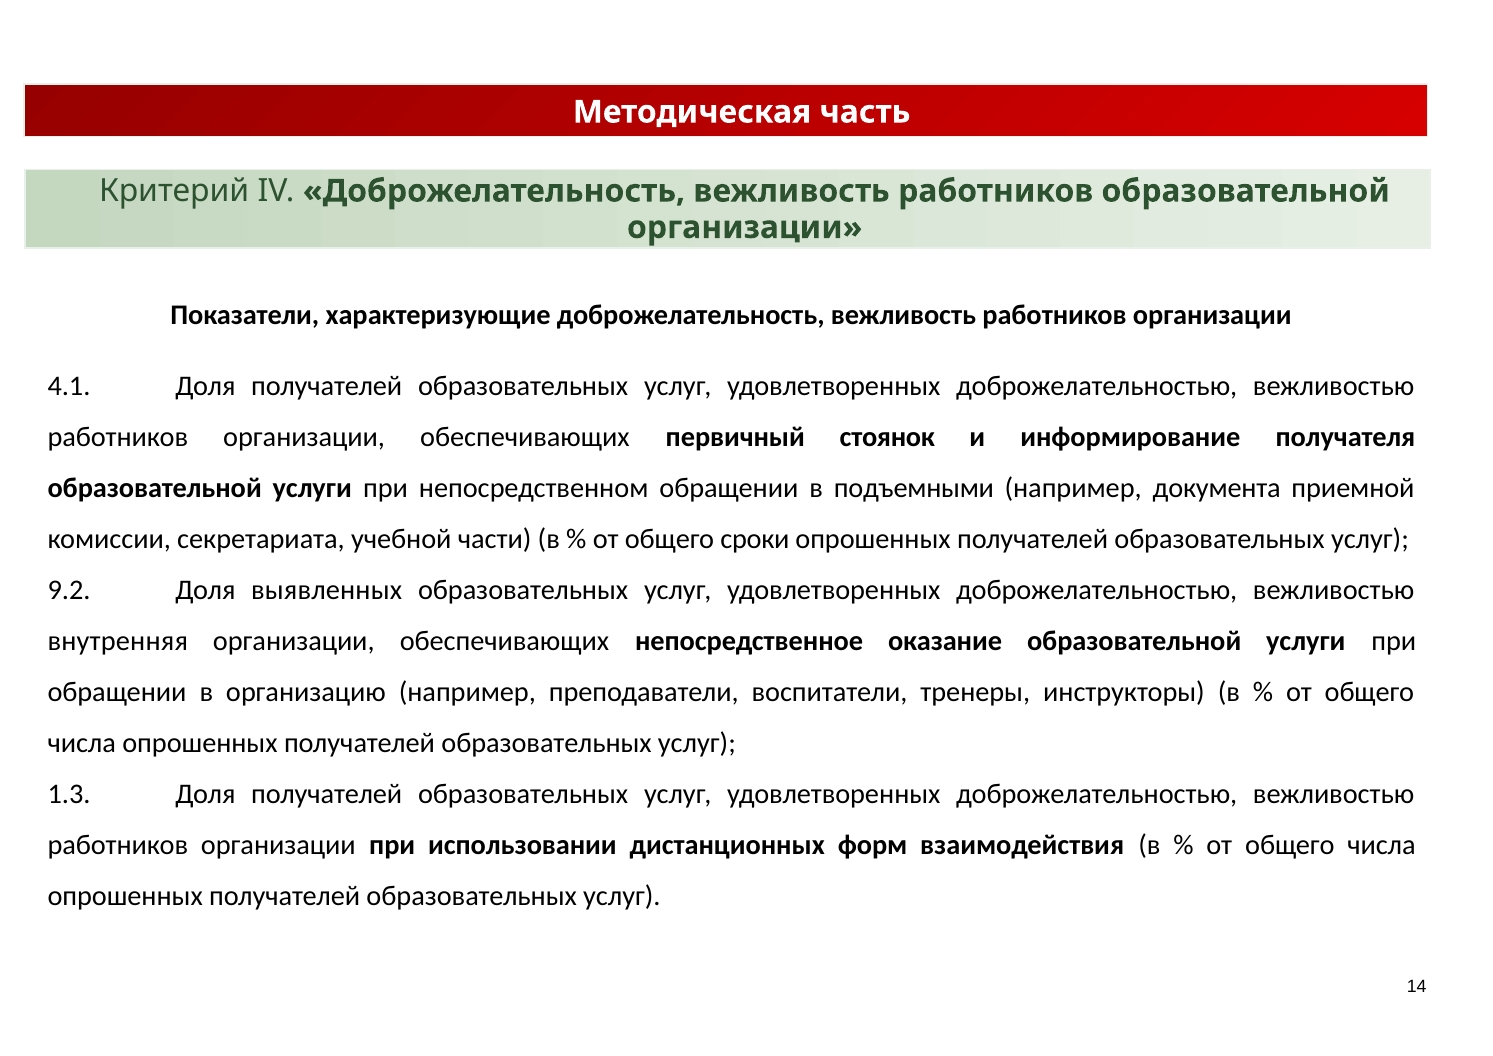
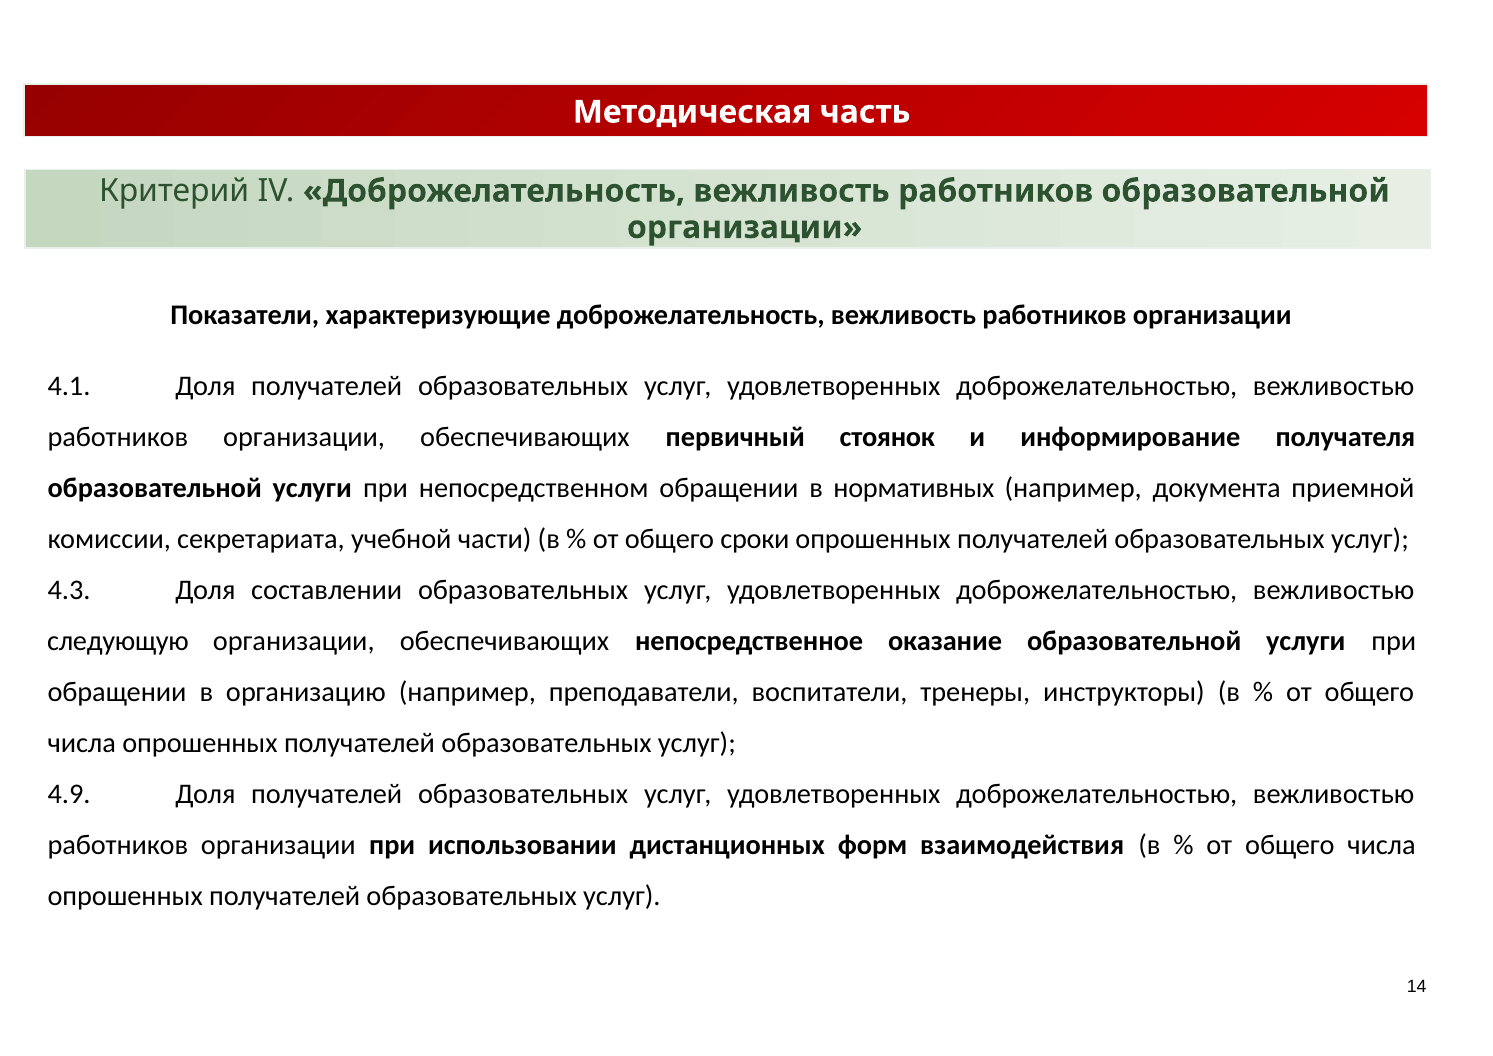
подъемными: подъемными -> нормативных
9.2: 9.2 -> 4.3
выявленных: выявленных -> составлении
внутренняя: внутренняя -> следующую
1.3: 1.3 -> 4.9
